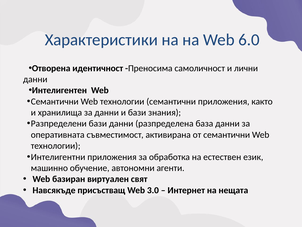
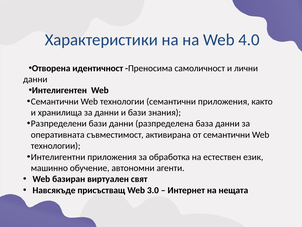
6.0: 6.0 -> 4.0
